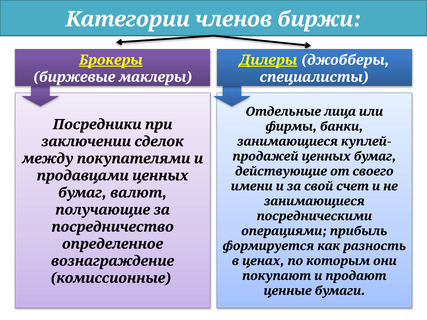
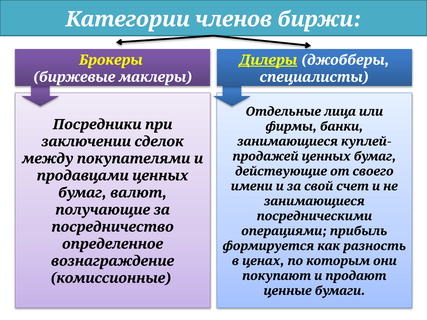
Брокеры underline: present -> none
